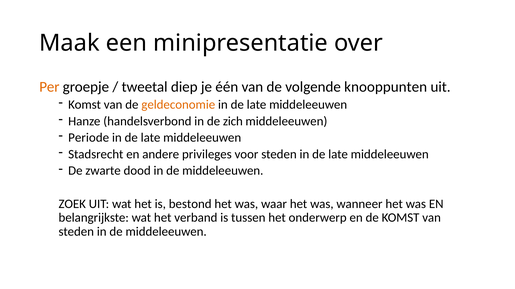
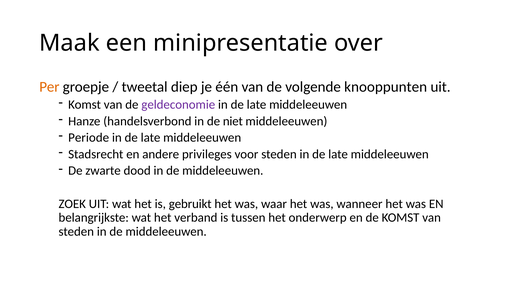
geldeconomie colour: orange -> purple
zich: zich -> niet
bestond: bestond -> gebruikt
